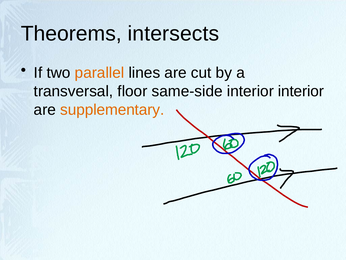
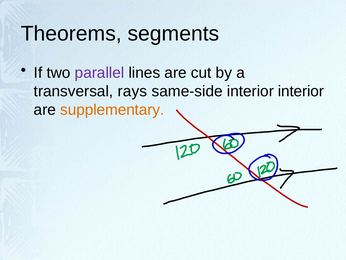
intersects: intersects -> segments
parallel colour: orange -> purple
floor: floor -> rays
